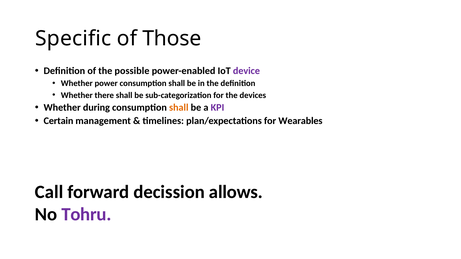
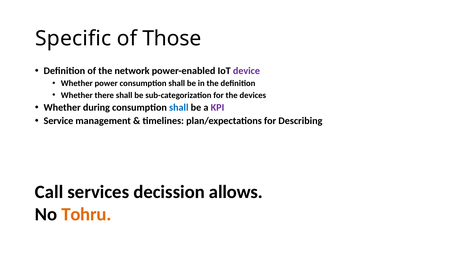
possible: possible -> network
shall at (179, 108) colour: orange -> blue
Certain: Certain -> Service
Wearables: Wearables -> Describing
forward: forward -> services
Tohru colour: purple -> orange
